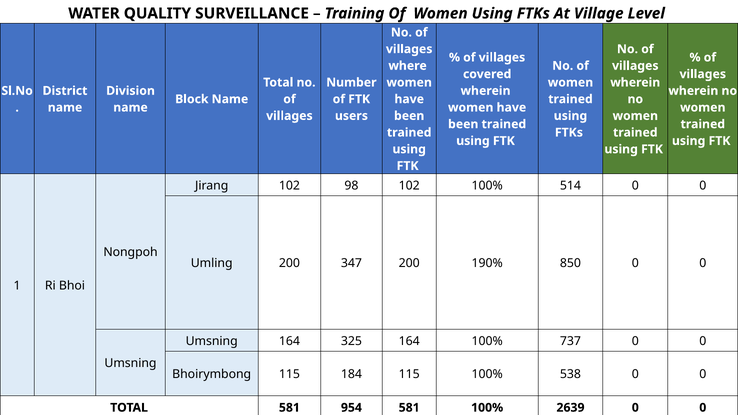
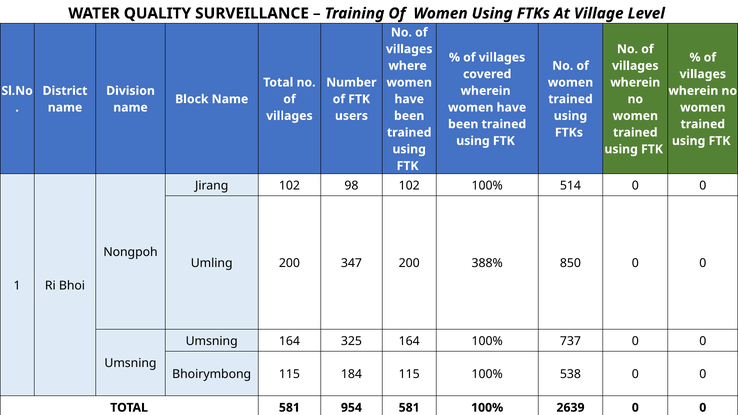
190%: 190% -> 388%
